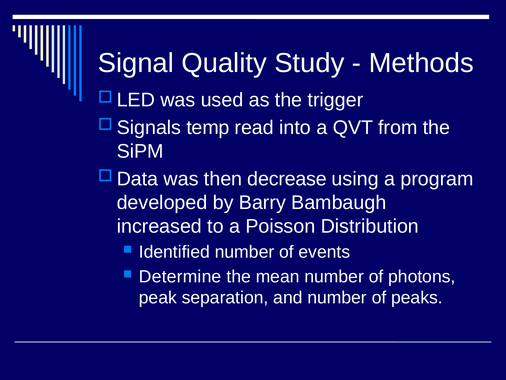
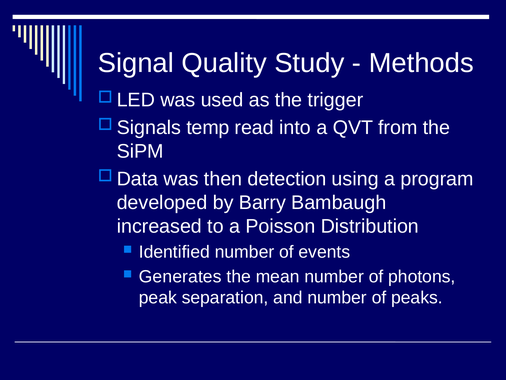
decrease: decrease -> detection
Determine: Determine -> Generates
